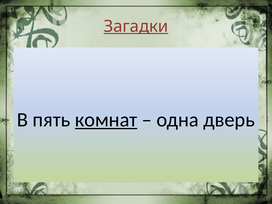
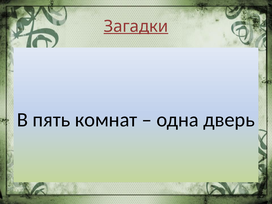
комнат underline: present -> none
